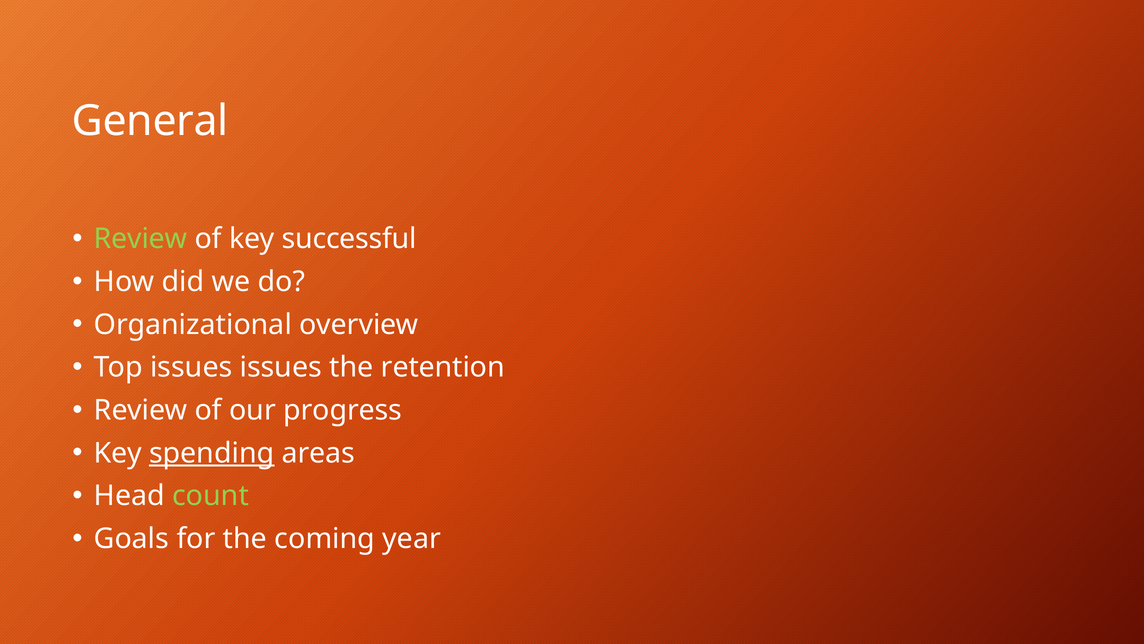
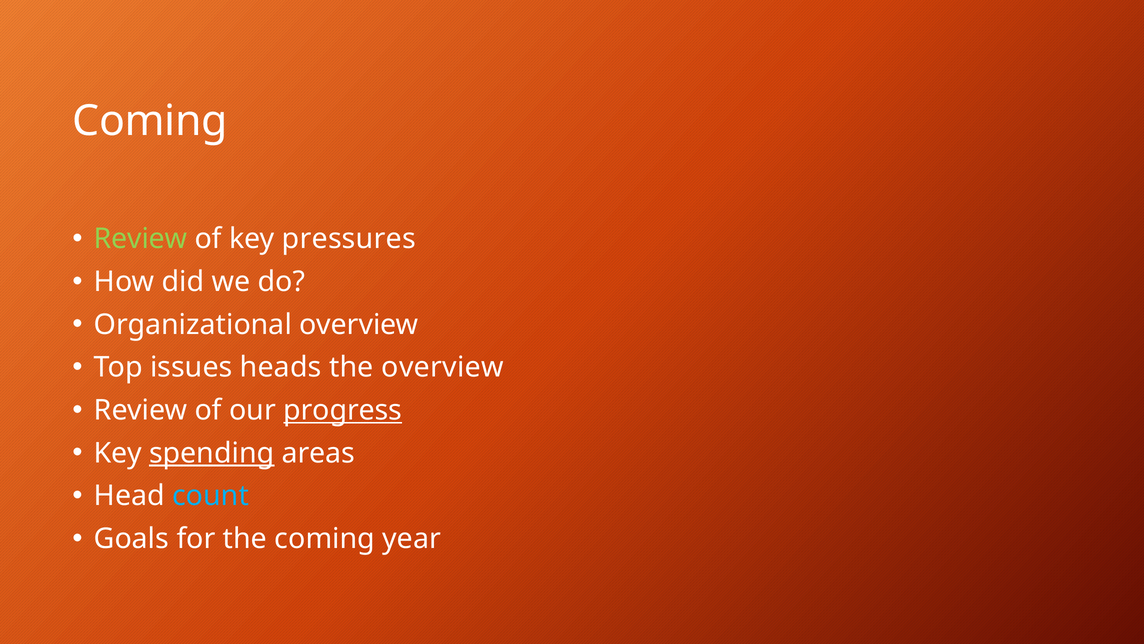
General at (150, 121): General -> Coming
successful: successful -> pressures
issues issues: issues -> heads
the retention: retention -> overview
progress underline: none -> present
count colour: light green -> light blue
